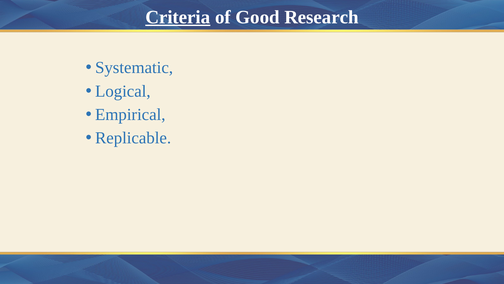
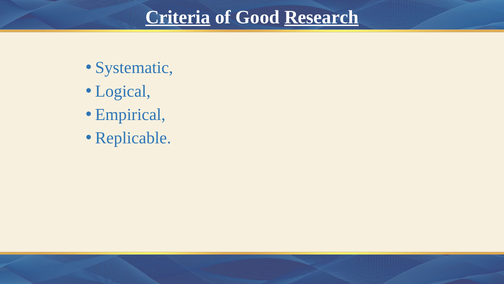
Research underline: none -> present
